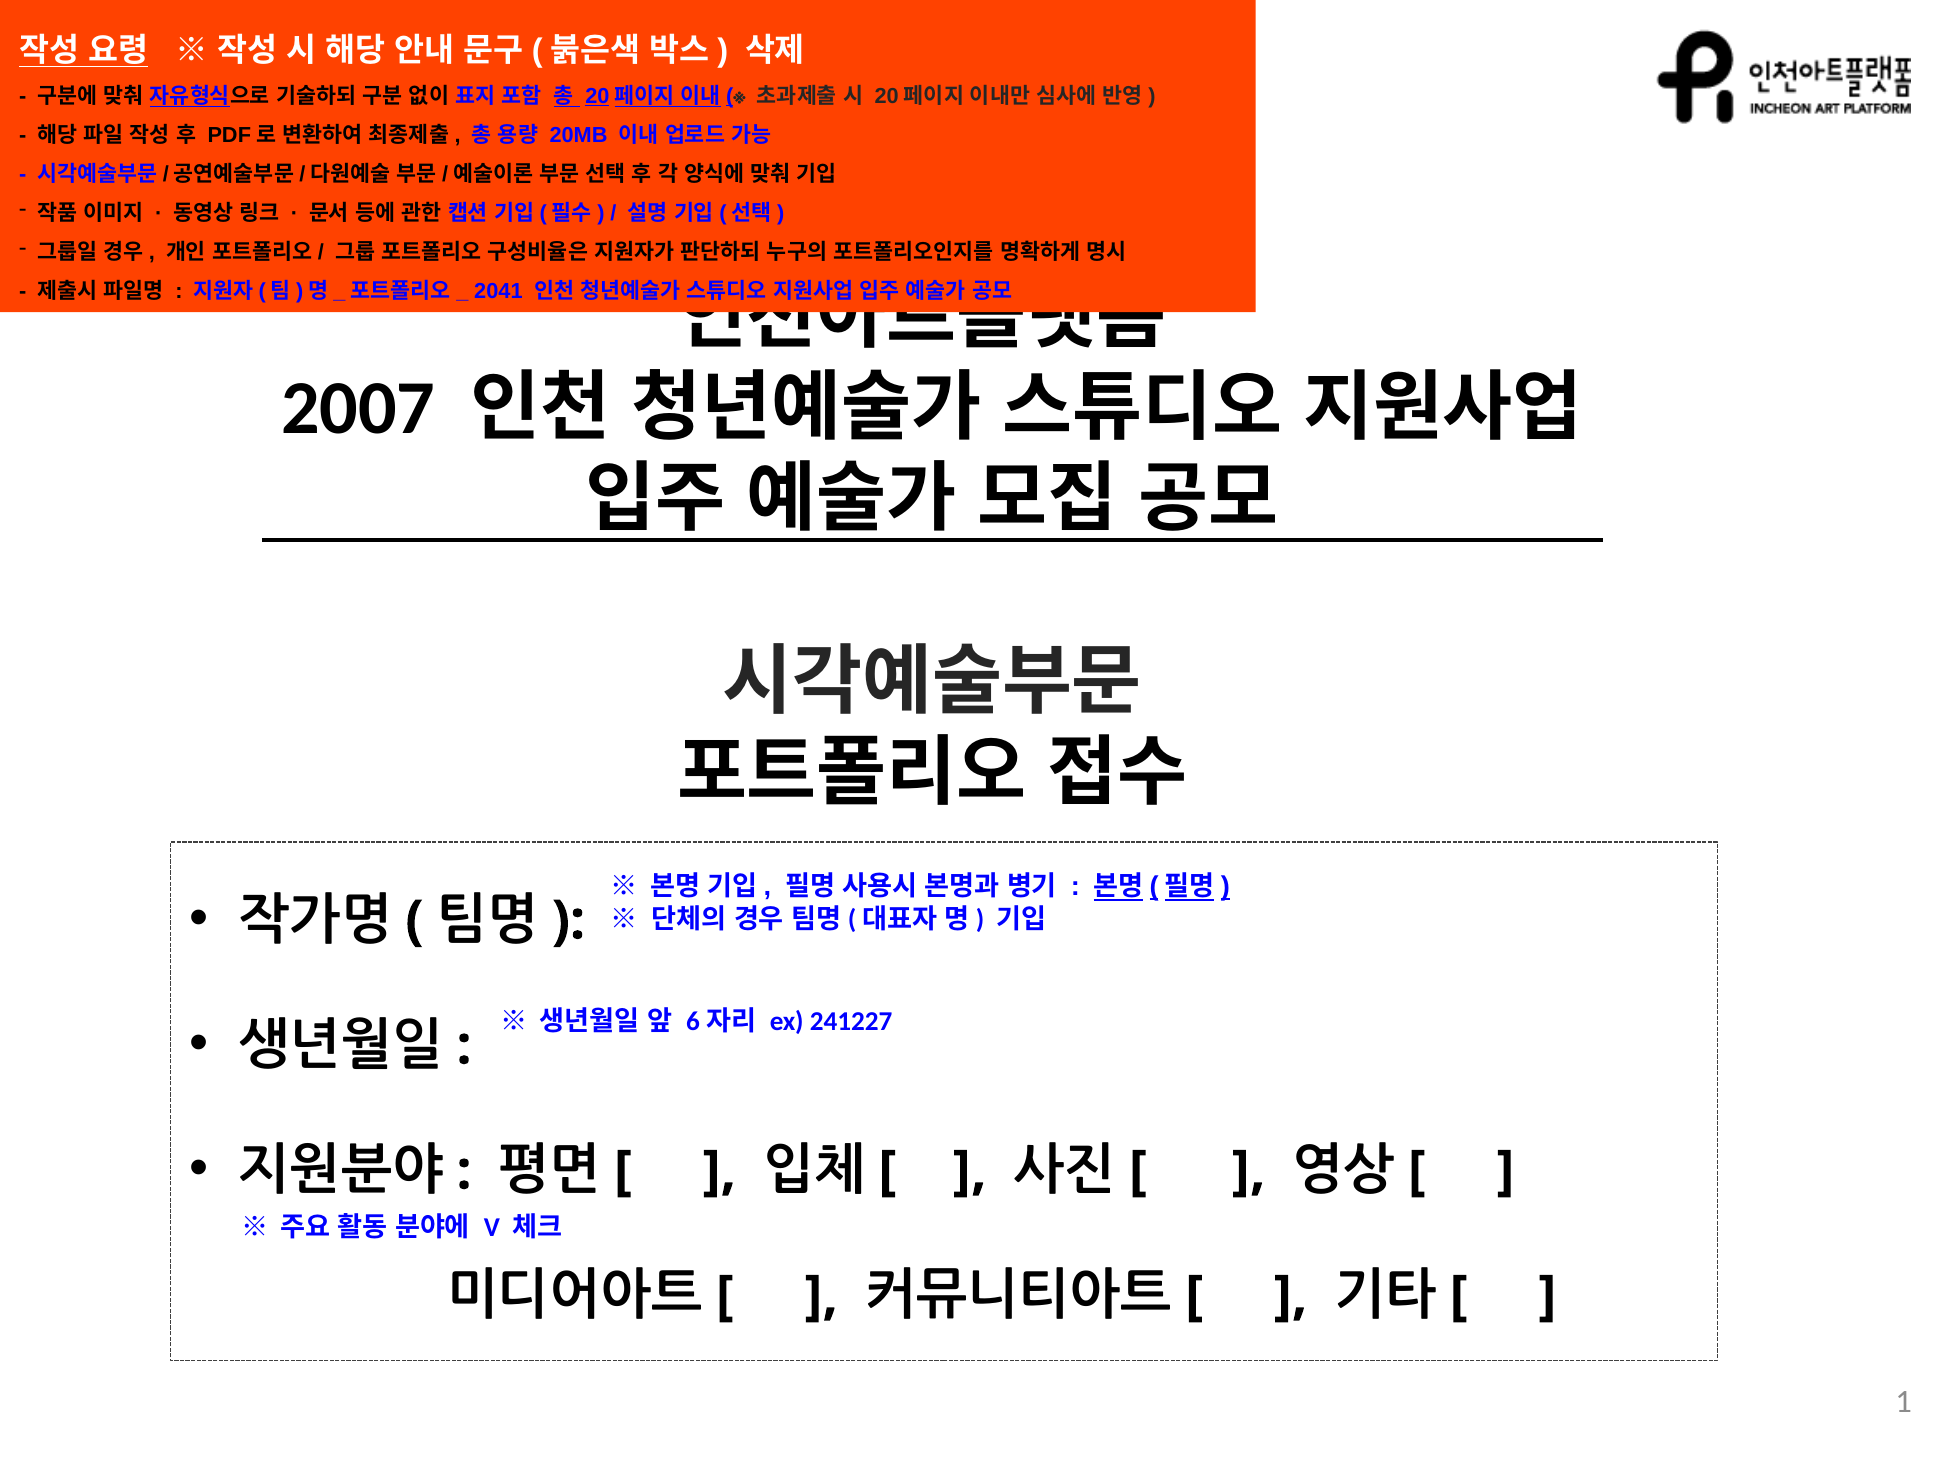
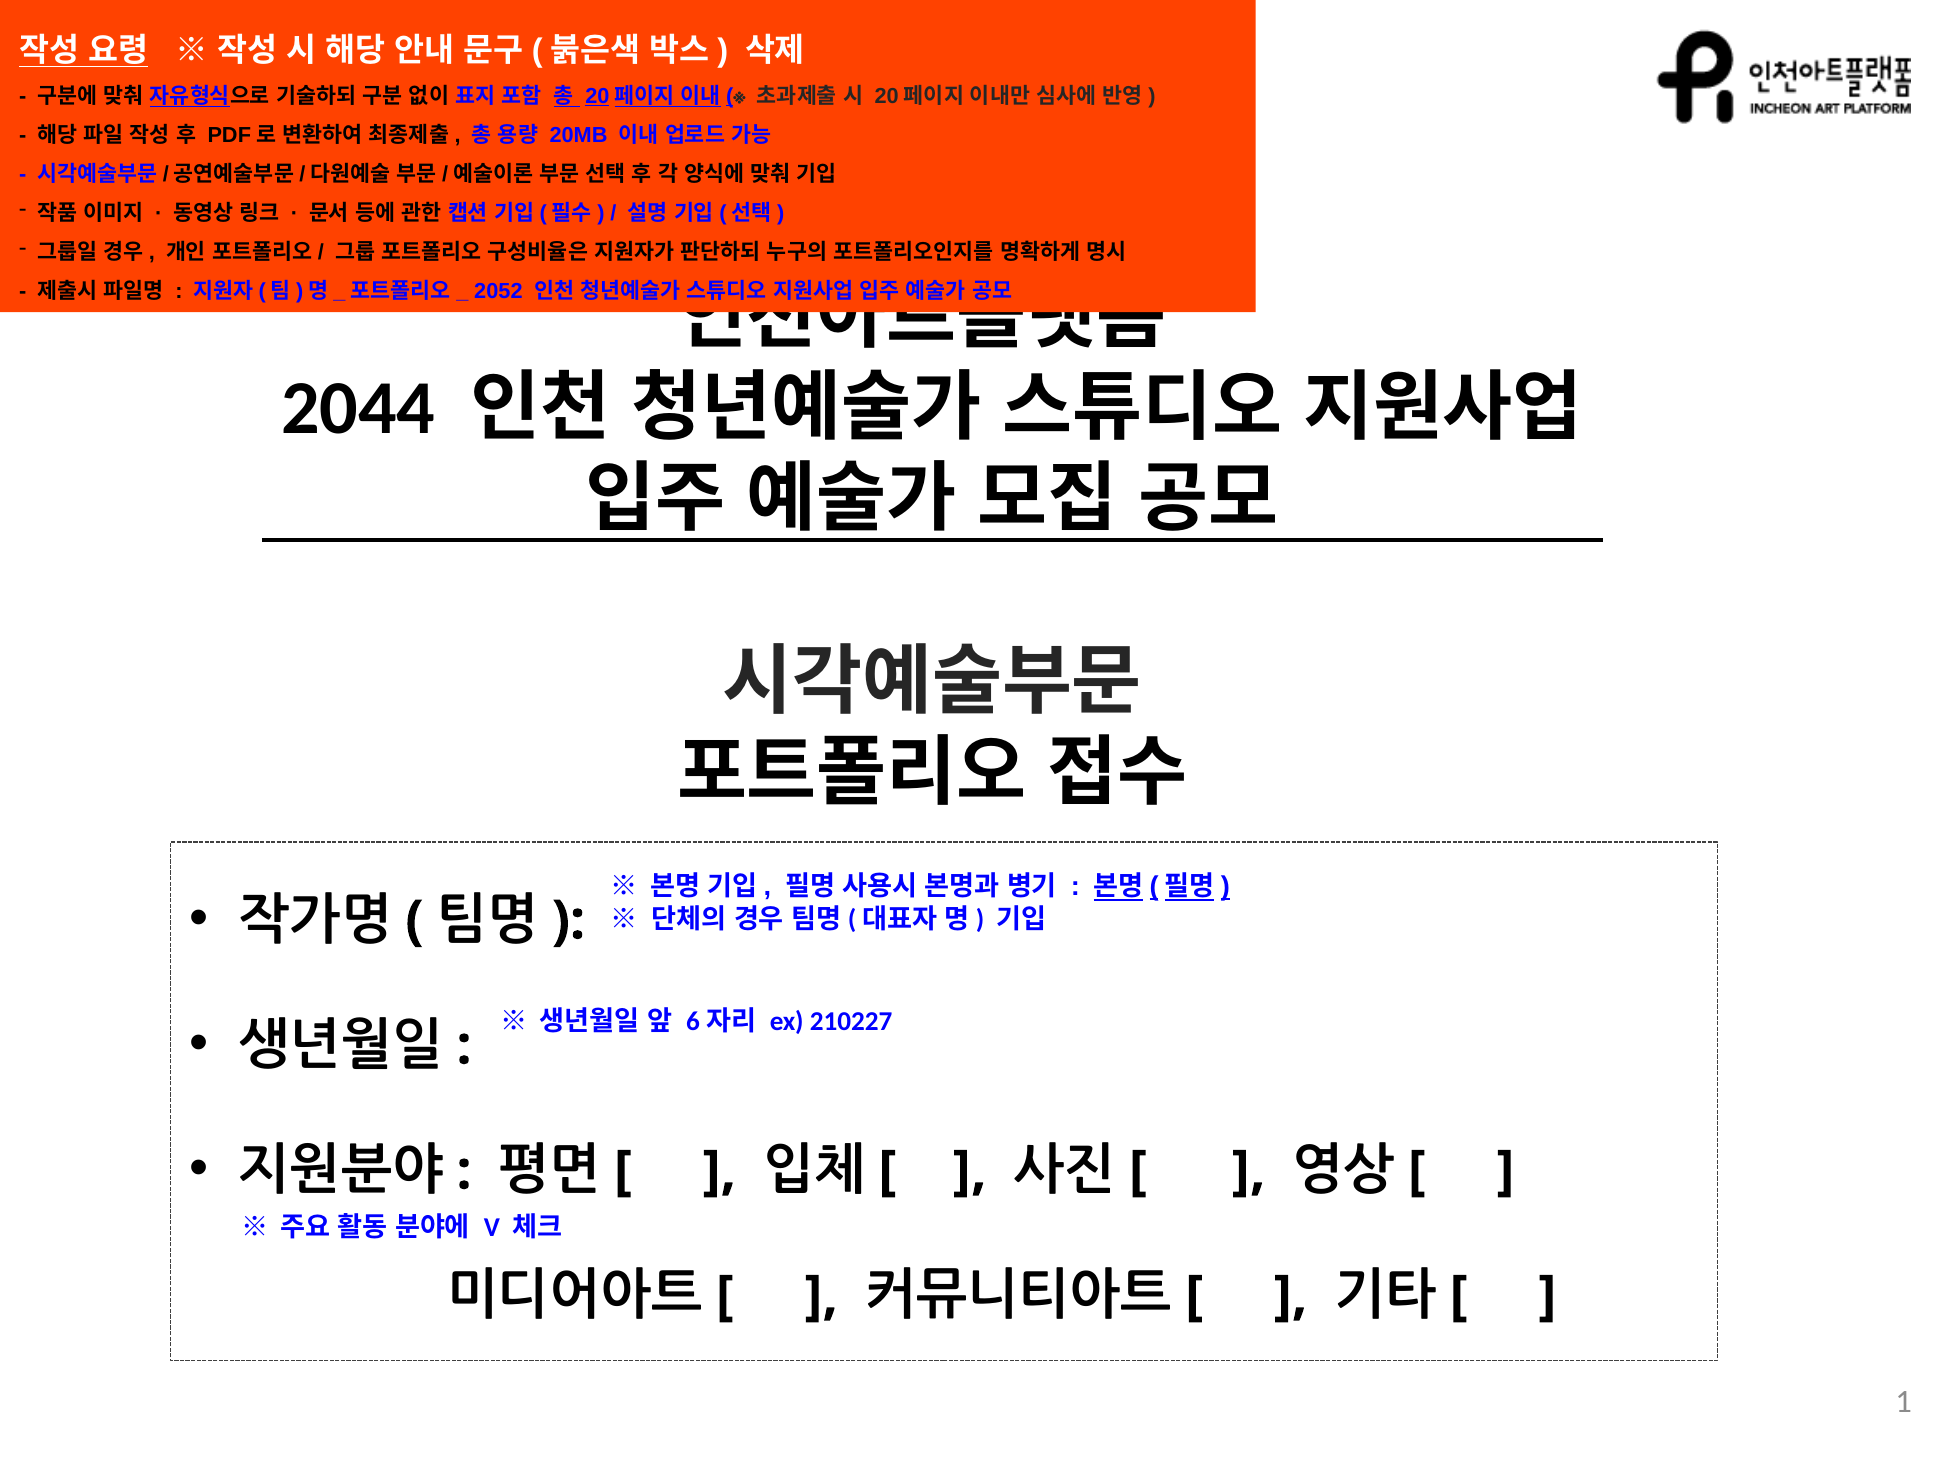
2041: 2041 -> 2052
2007: 2007 -> 2044
241227: 241227 -> 210227
